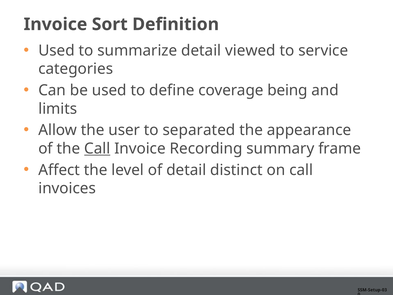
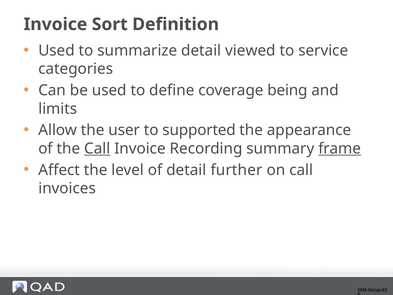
separated: separated -> supported
frame underline: none -> present
distinct: distinct -> further
